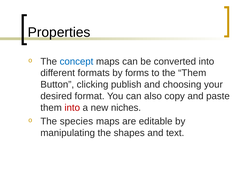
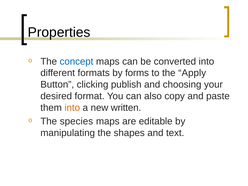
the Them: Them -> Apply
into at (72, 108) colour: red -> orange
niches: niches -> written
